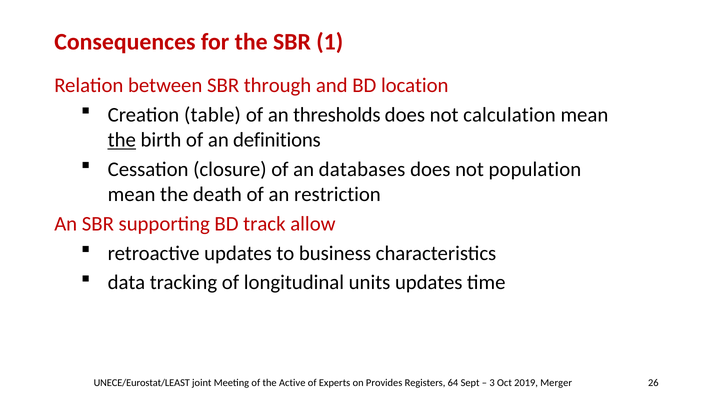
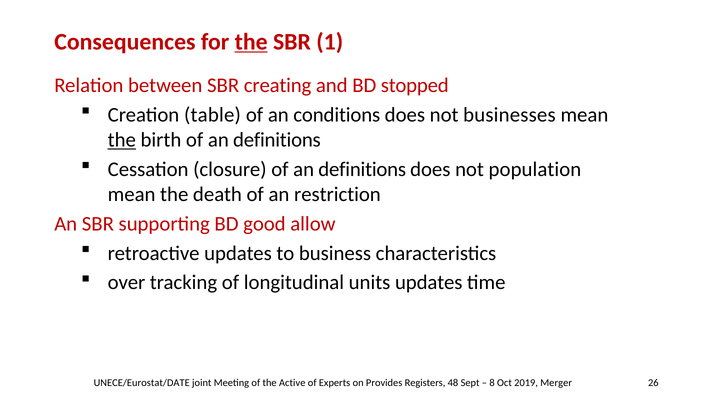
the at (251, 42) underline: none -> present
through: through -> creating
location: location -> stopped
thresholds: thresholds -> conditions
calculation: calculation -> businesses
closure of an databases: databases -> definitions
track: track -> good
data: data -> over
UNECE/Eurostat/LEAST: UNECE/Eurostat/LEAST -> UNECE/Eurostat/DATE
64: 64 -> 48
3: 3 -> 8
